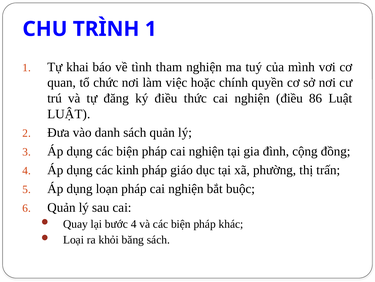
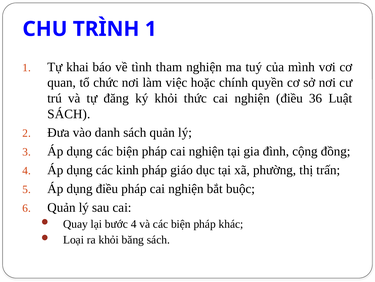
ký điều: điều -> khỏi
86: 86 -> 36
LUẬT at (69, 114): LUẬT -> SÁCH
dụng loạn: loạn -> điều
